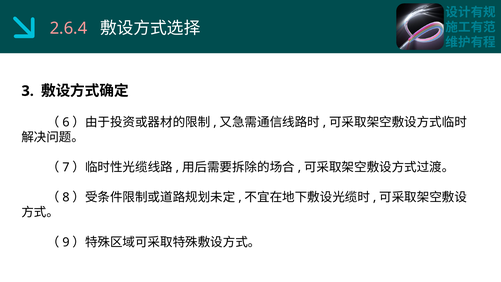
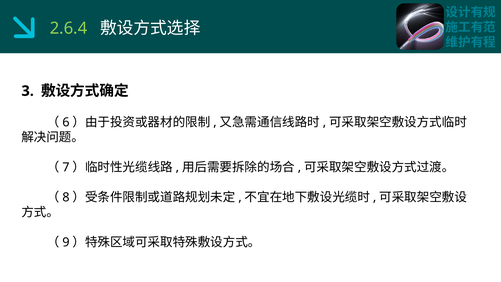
2.6.4 colour: pink -> light green
